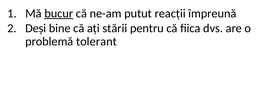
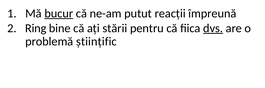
Deși: Deși -> Ring
dvs underline: none -> present
tolerant: tolerant -> științific
